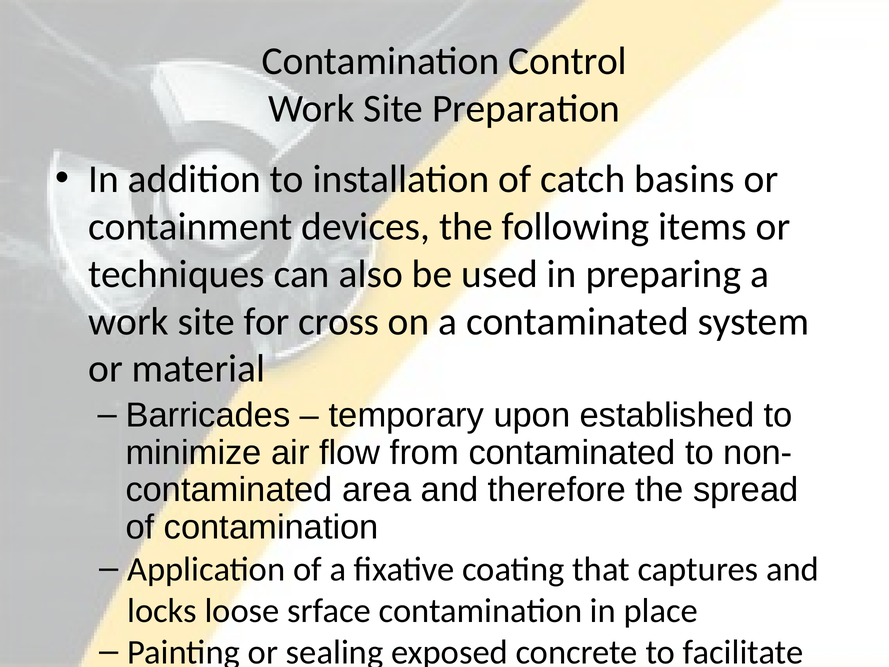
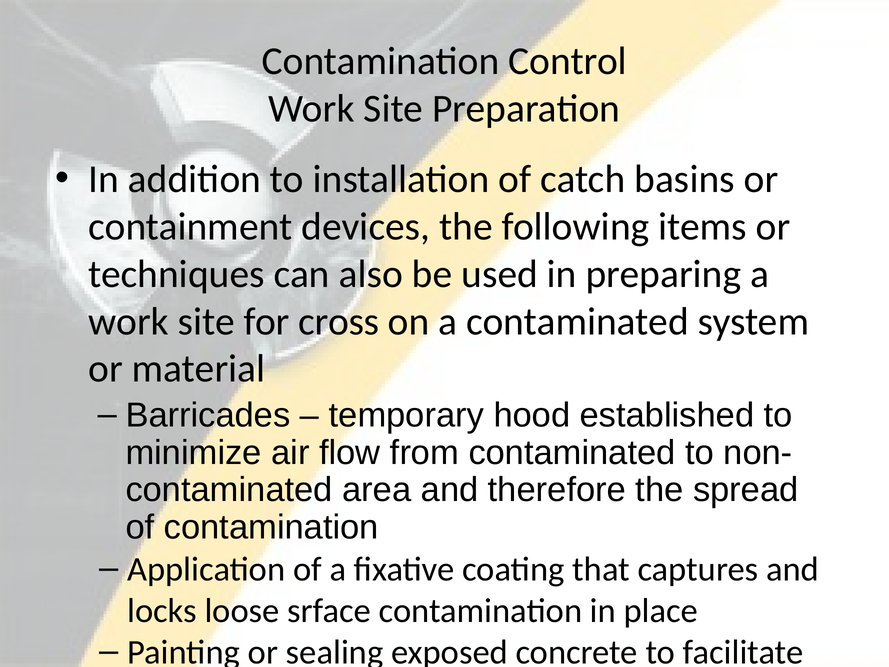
upon: upon -> hood
